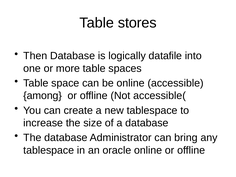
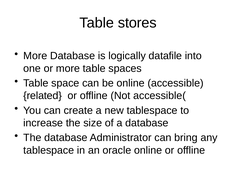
Then at (35, 56): Then -> More
among: among -> related
